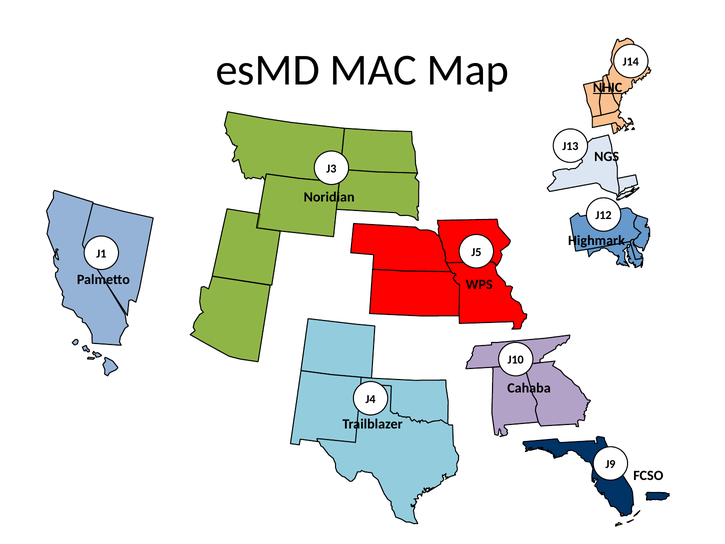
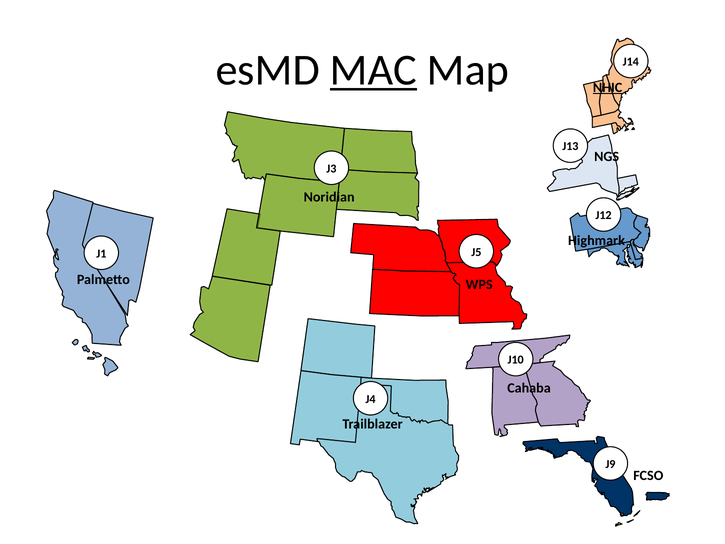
MAC underline: none -> present
